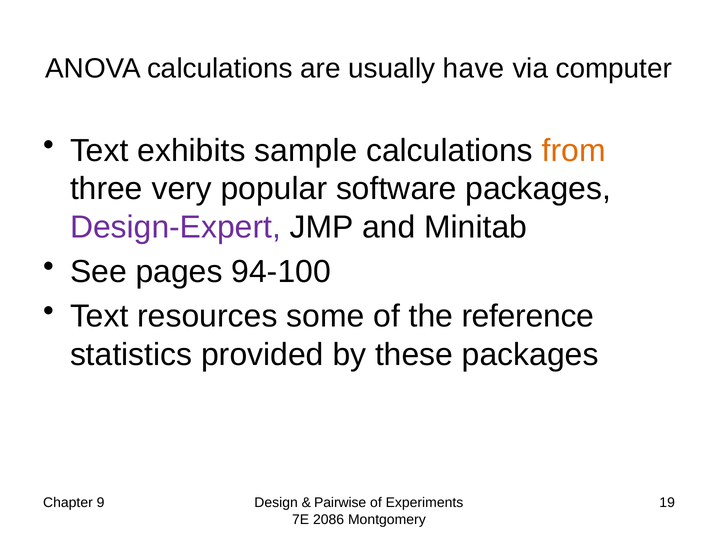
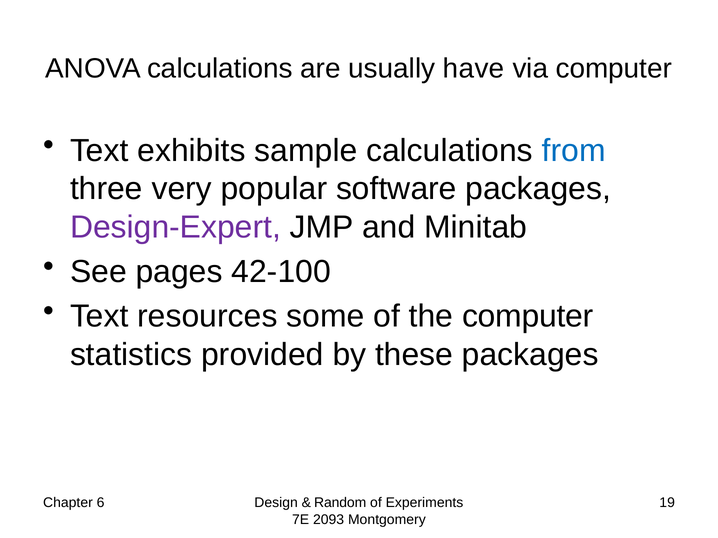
from colour: orange -> blue
94-100: 94-100 -> 42-100
the reference: reference -> computer
9: 9 -> 6
Pairwise: Pairwise -> Random
2086: 2086 -> 2093
